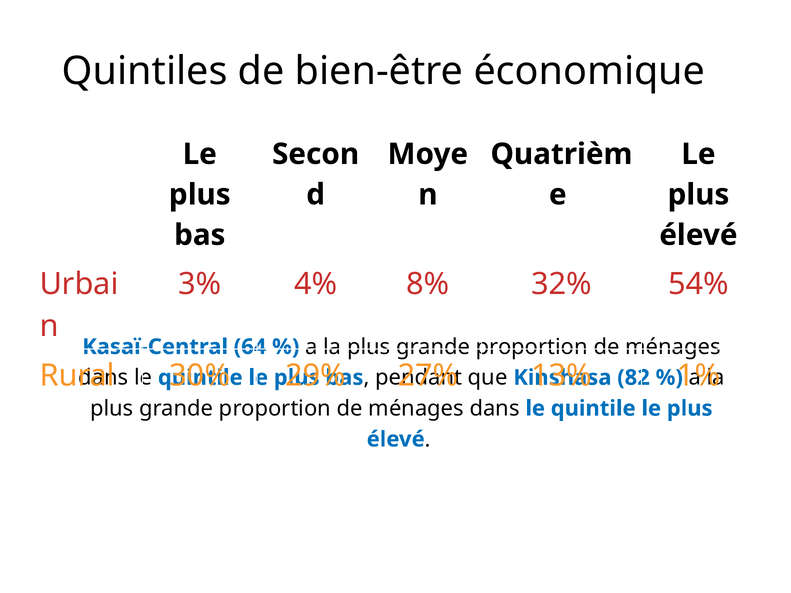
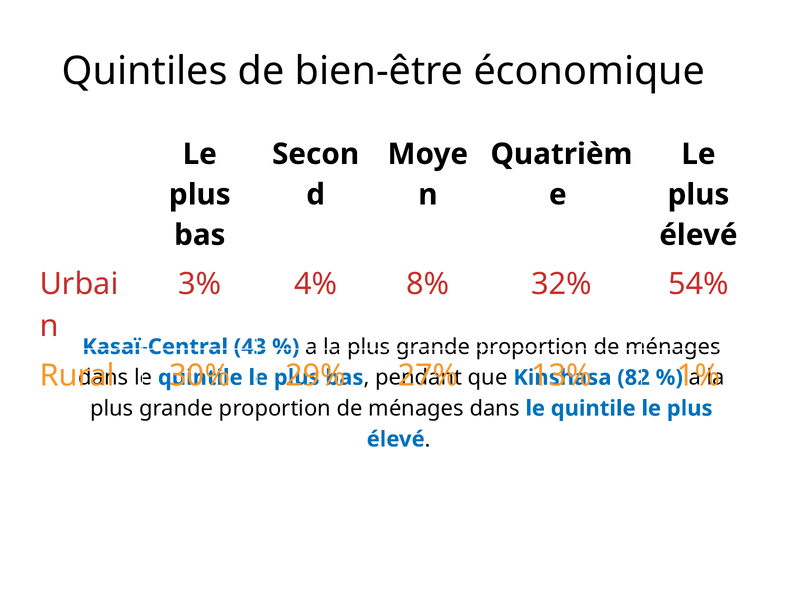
64: 64 -> 43
